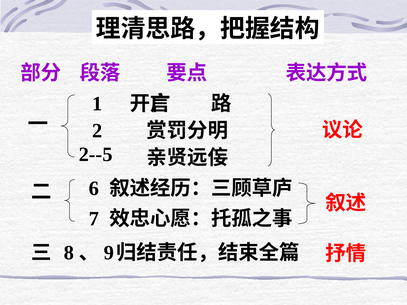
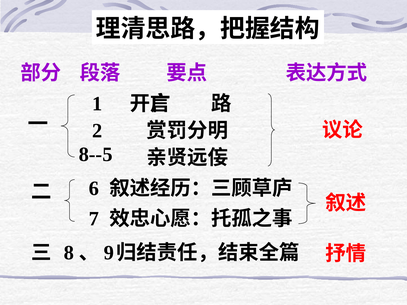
2--5: 2--5 -> 8--5
